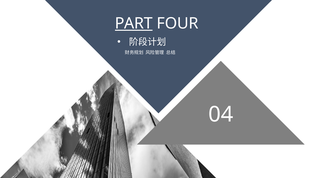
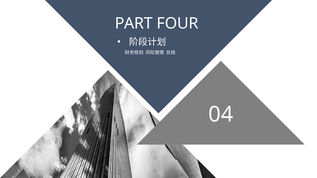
PART underline: present -> none
